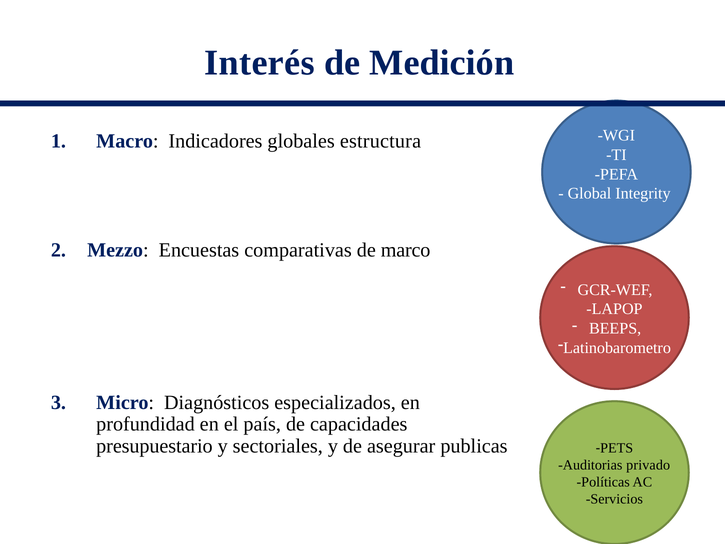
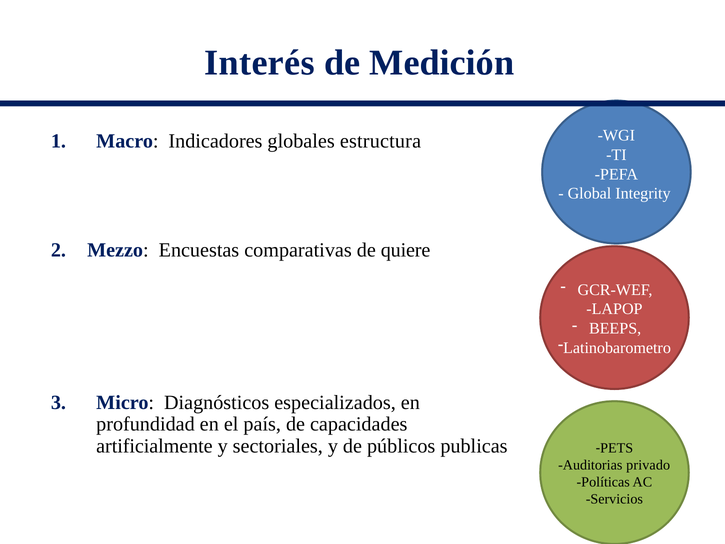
marco: marco -> quiere
presupuestario: presupuestario -> artificialmente
asegurar: asegurar -> públicos
